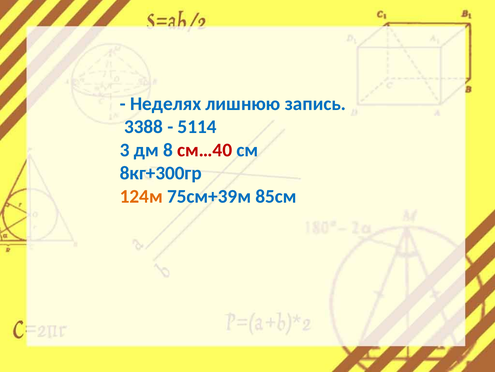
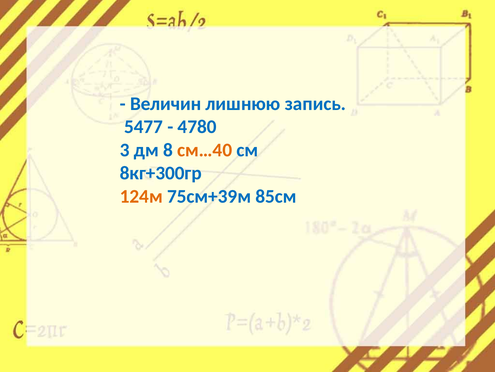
Неделях: Неделях -> Величин
3388: 3388 -> 5477
5114: 5114 -> 4780
см…40 colour: red -> orange
